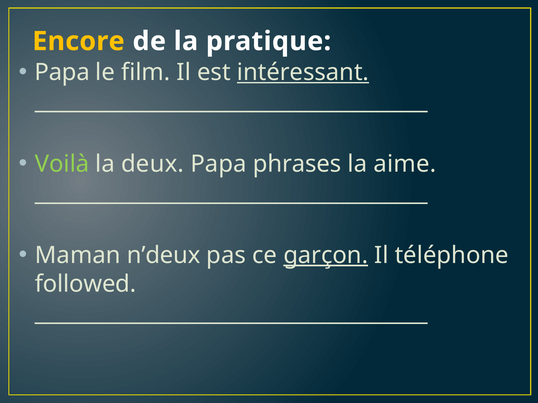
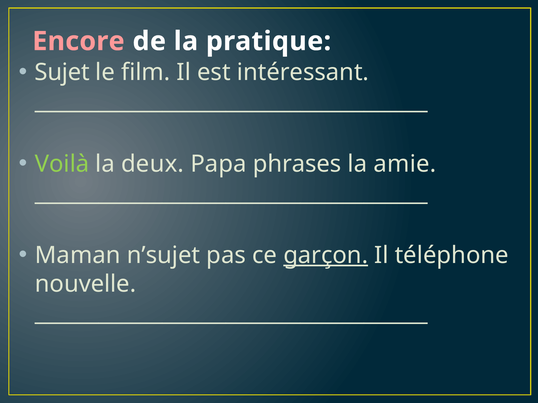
Encore colour: yellow -> pink
Papa at (62, 73): Papa -> Sujet
intéressant underline: present -> none
aime: aime -> amie
n’deux: n’deux -> n’sujet
followed: followed -> nouvelle
